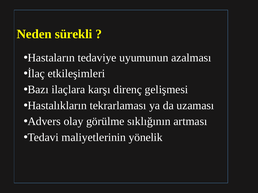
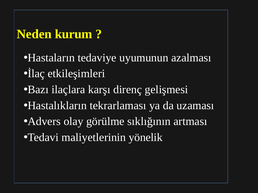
sürekli: sürekli -> kurum
